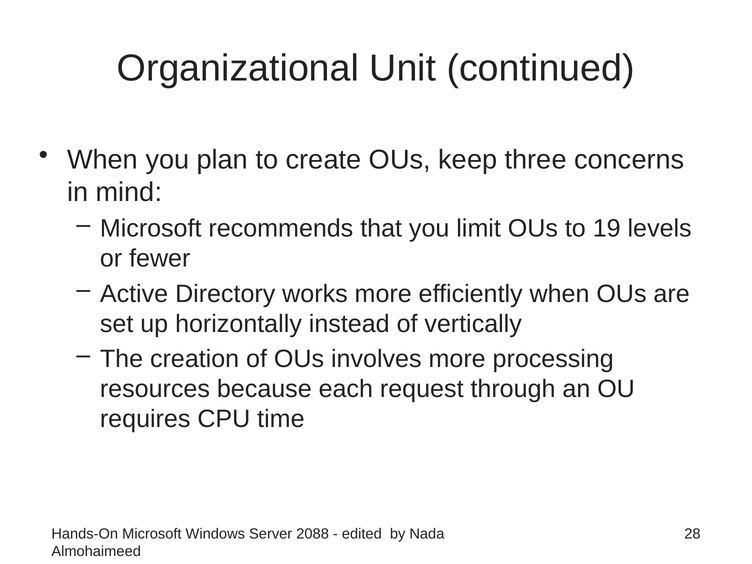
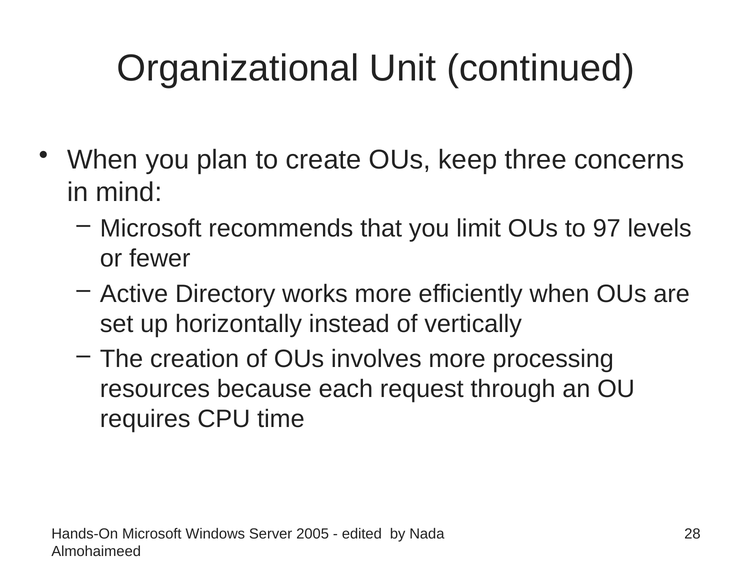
19: 19 -> 97
2088: 2088 -> 2005
